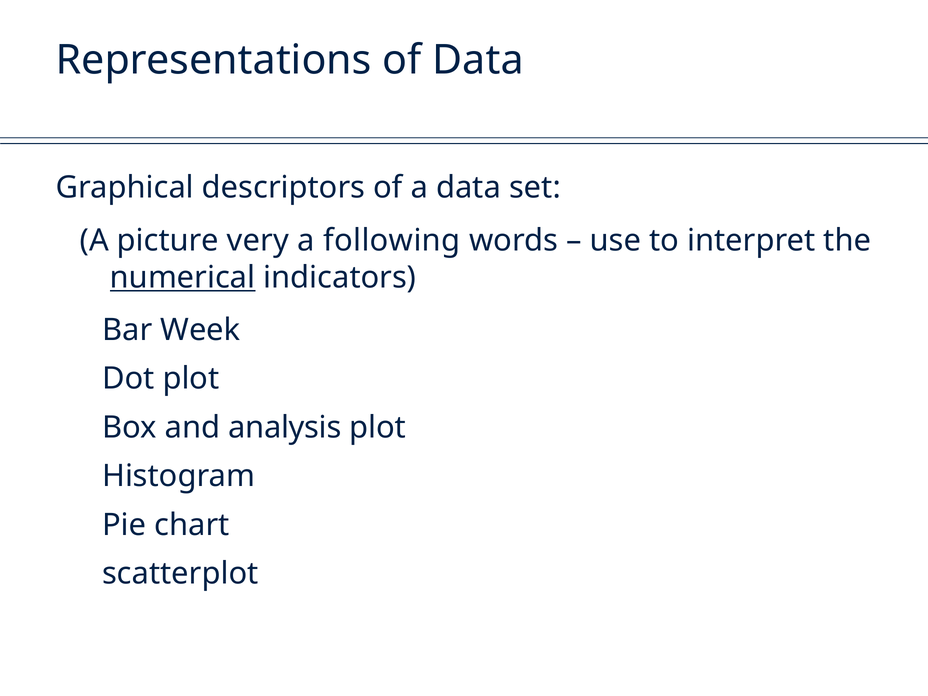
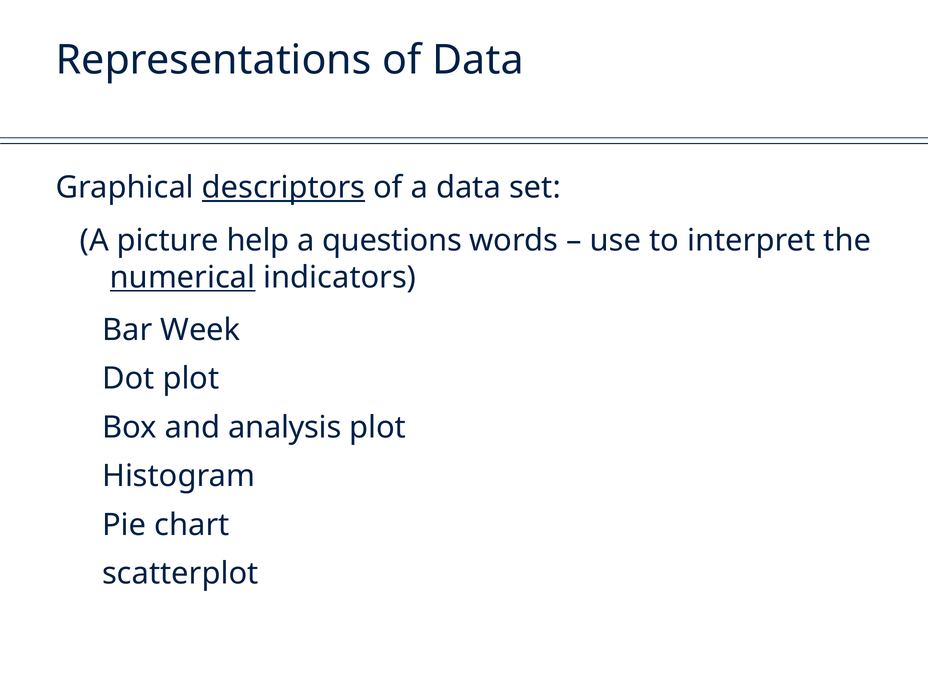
descriptors underline: none -> present
very: very -> help
following: following -> questions
